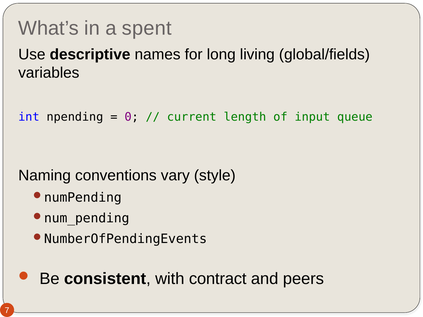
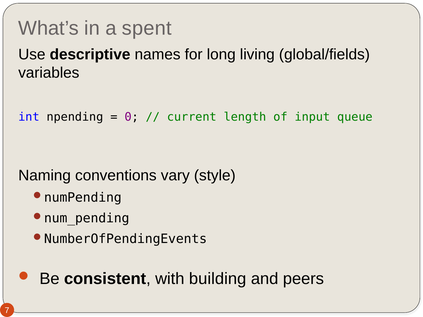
contract: contract -> building
